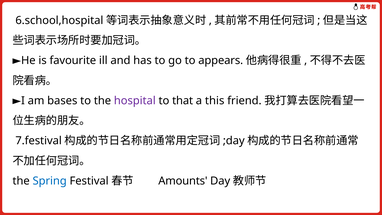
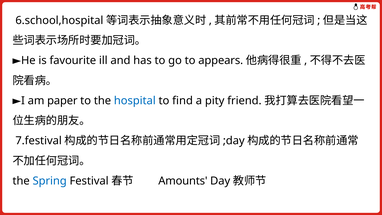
bases: bases -> paper
hospital colour: purple -> blue
that: that -> find
this: this -> pity
